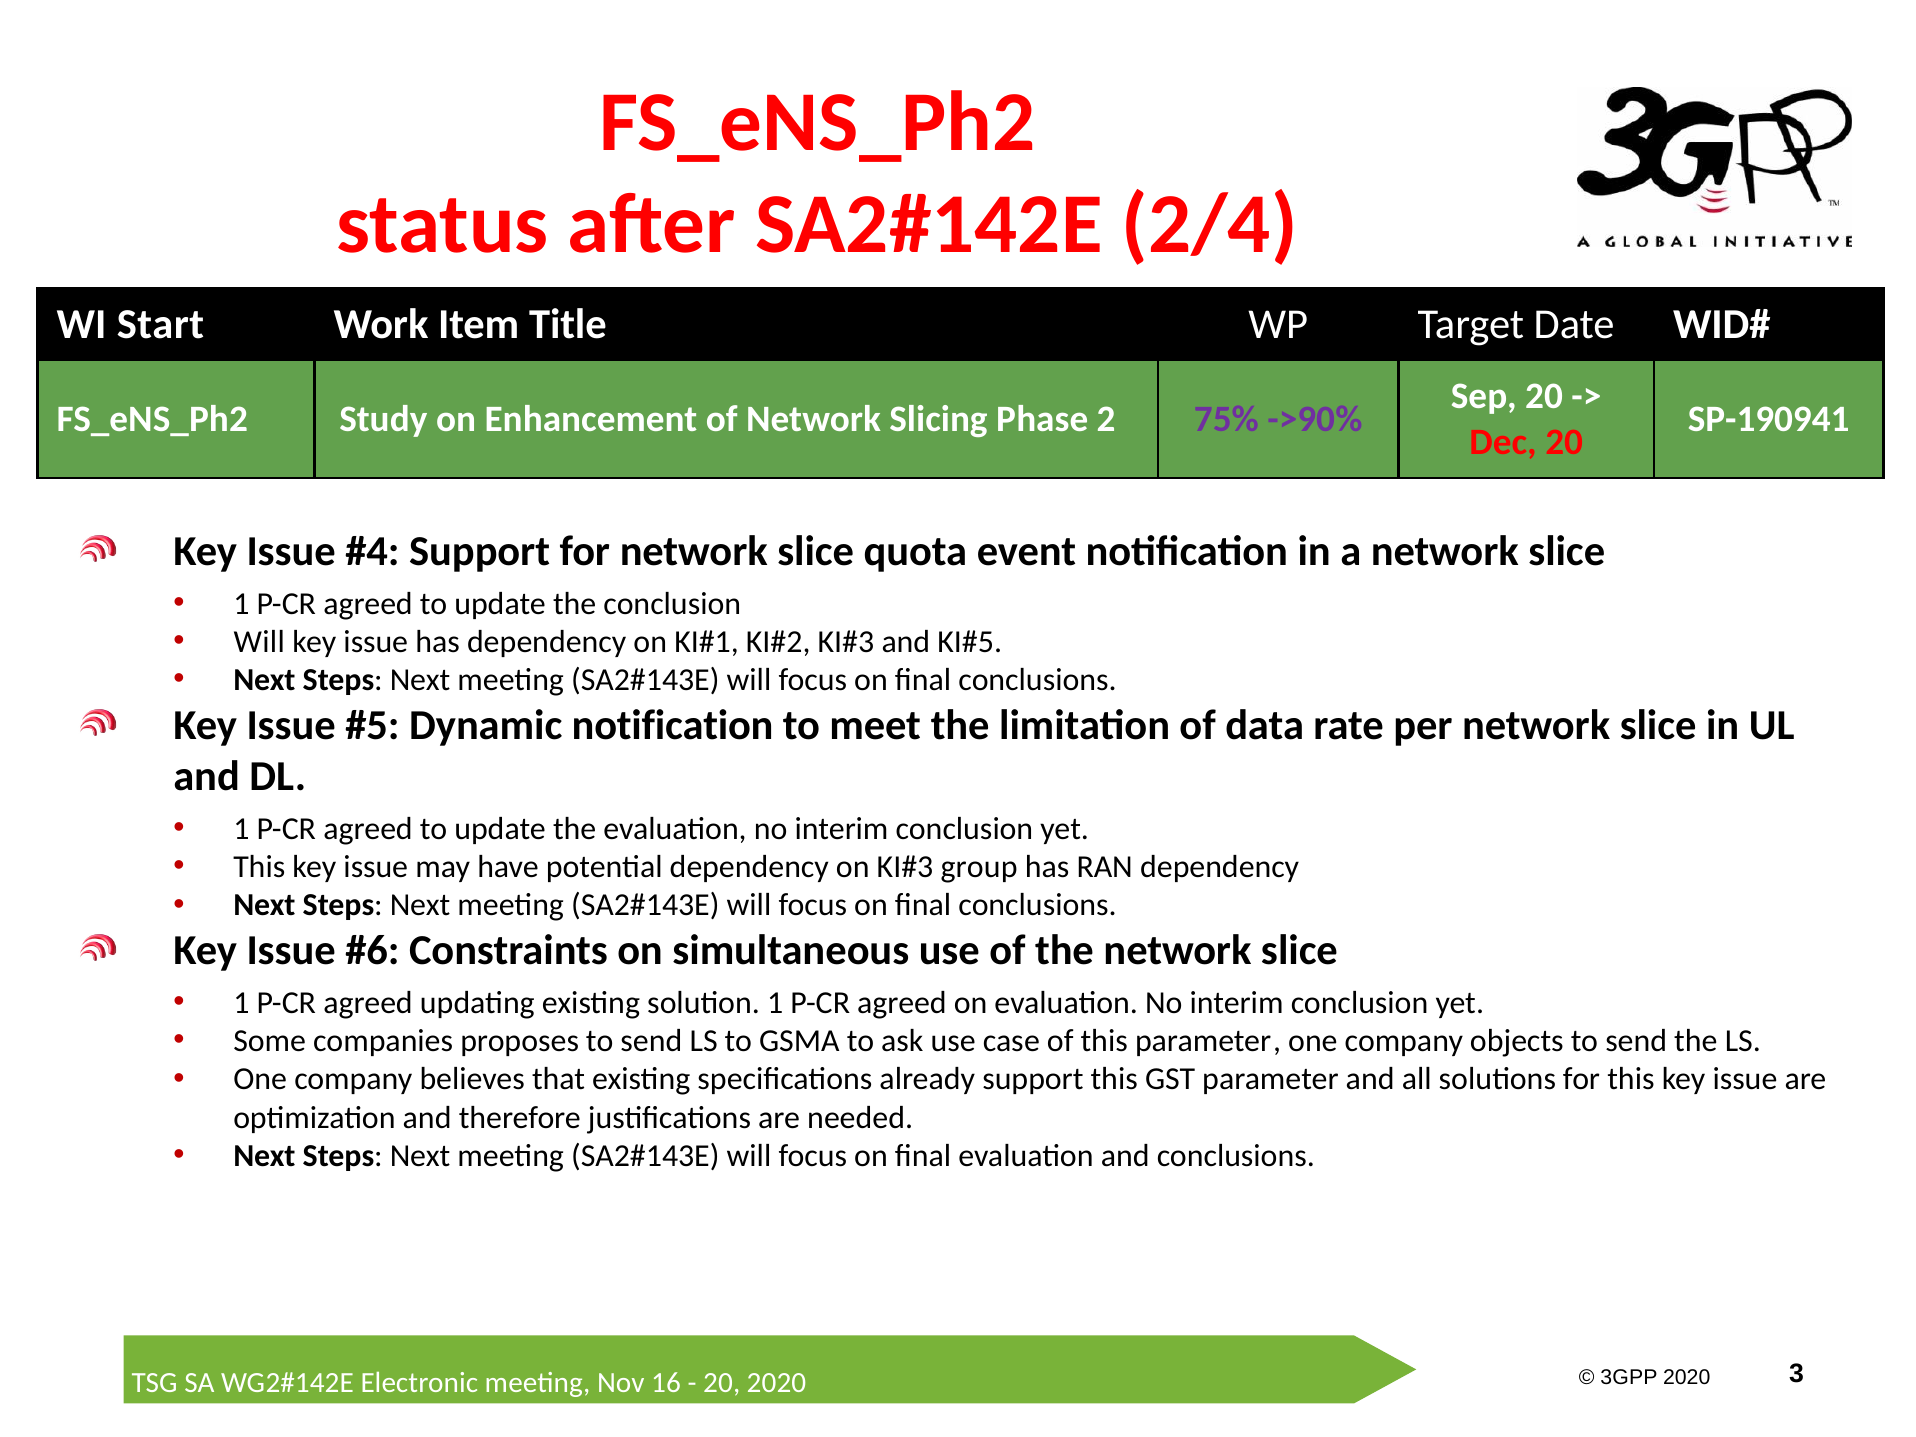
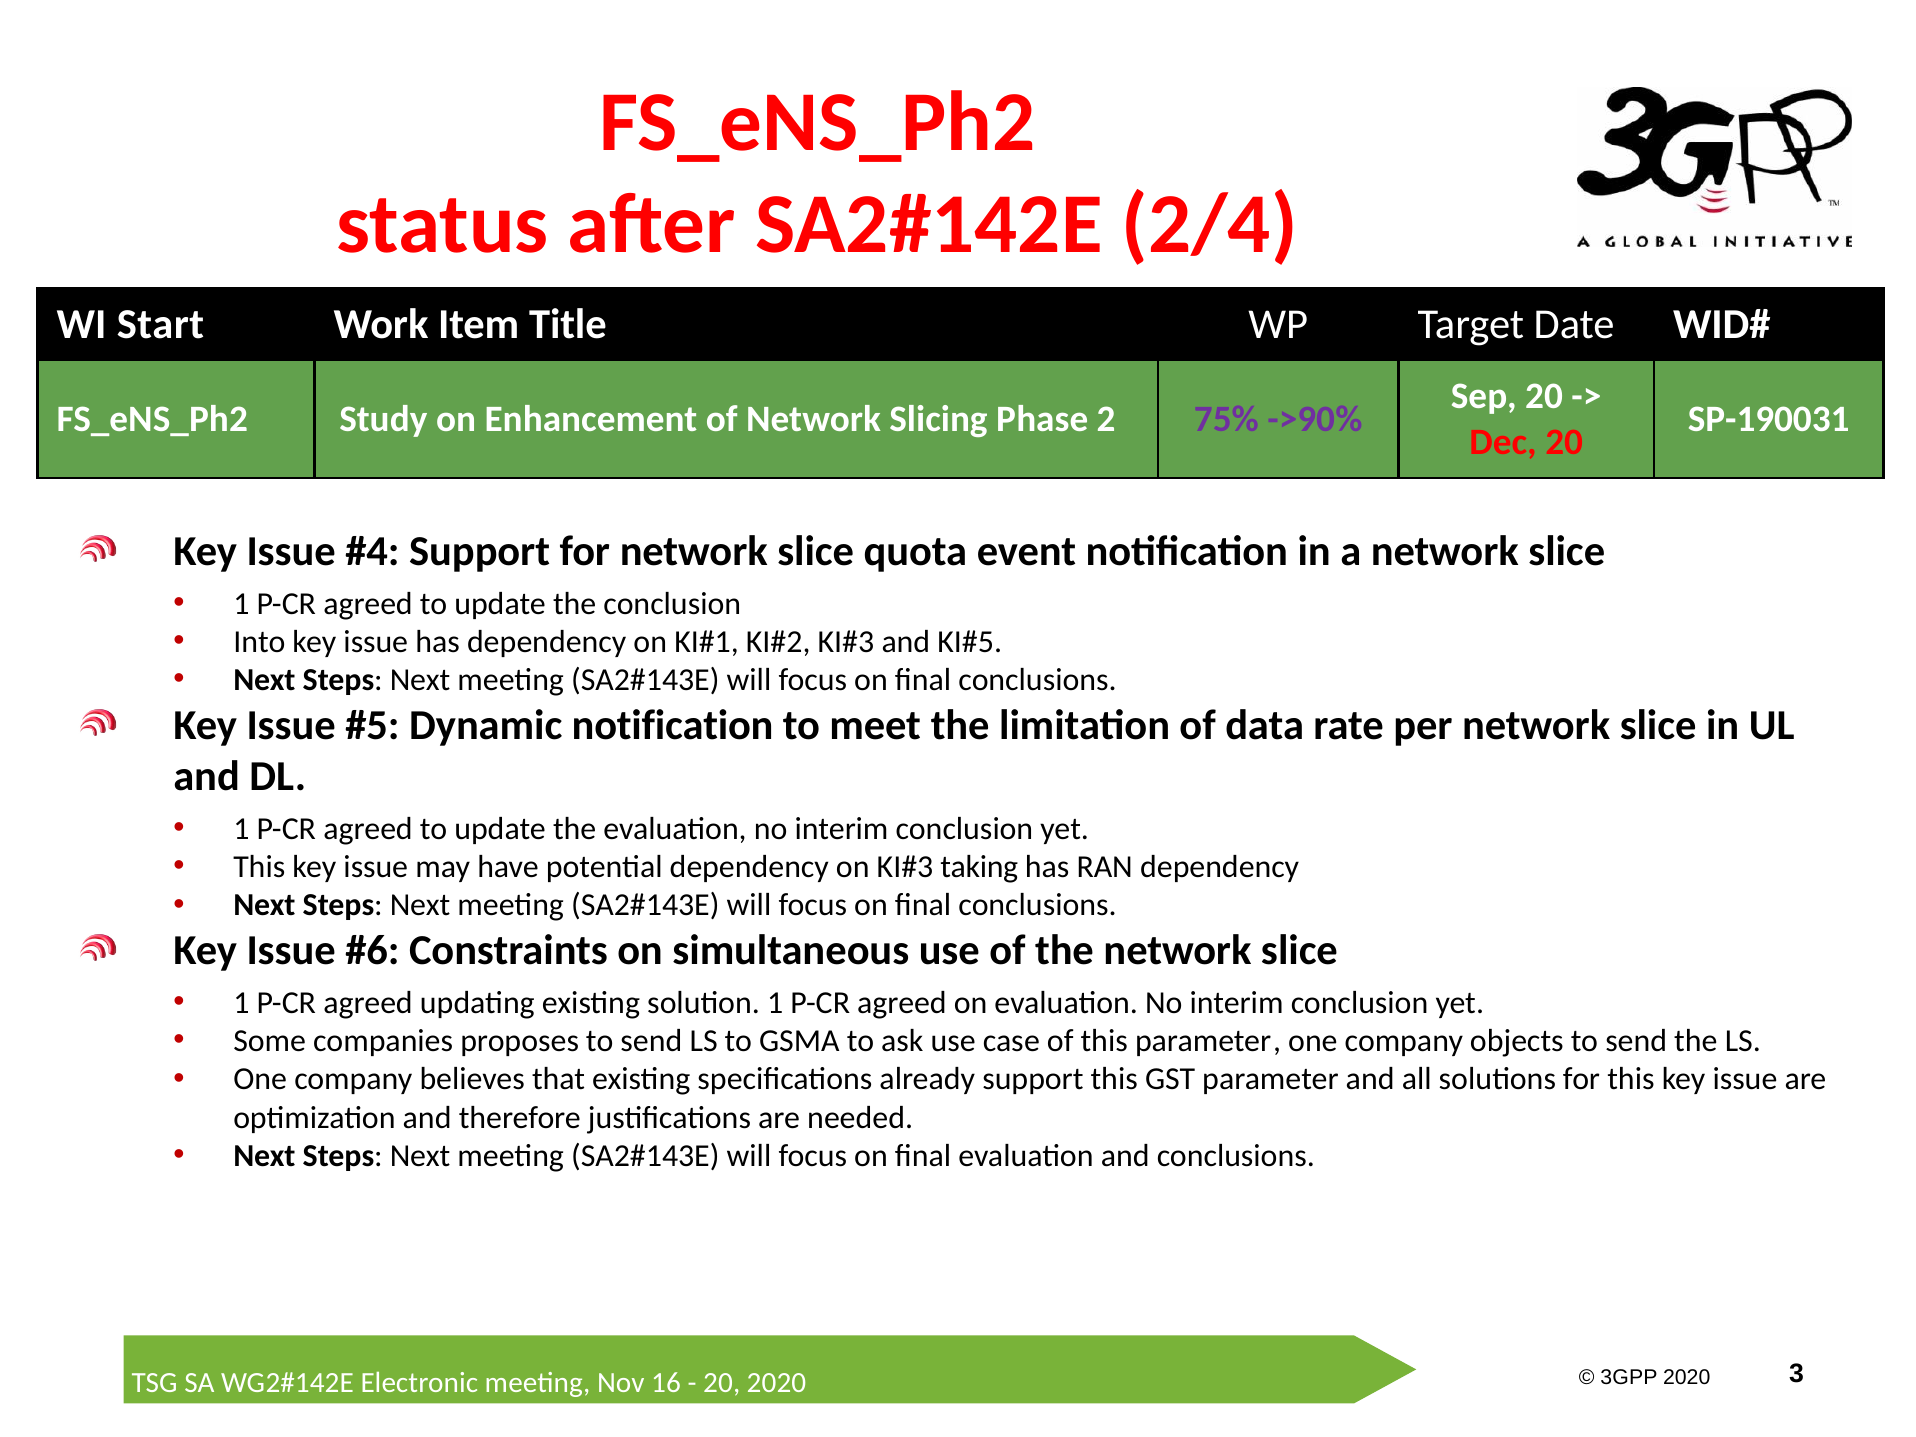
SP-190941: SP-190941 -> SP-190031
Will at (259, 642): Will -> Into
group: group -> taking
